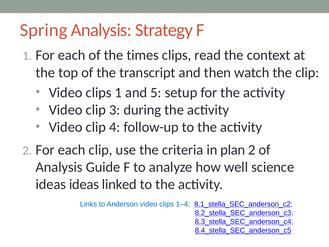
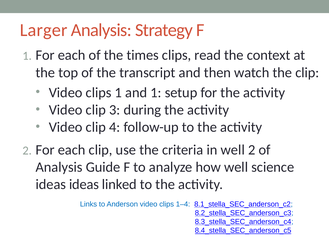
Spring: Spring -> Larger
and 5: 5 -> 1
in plan: plan -> well
